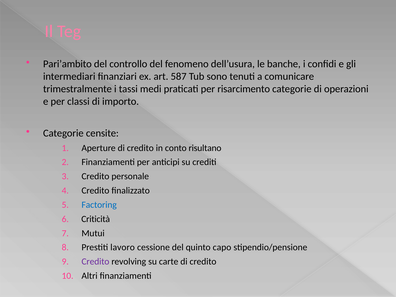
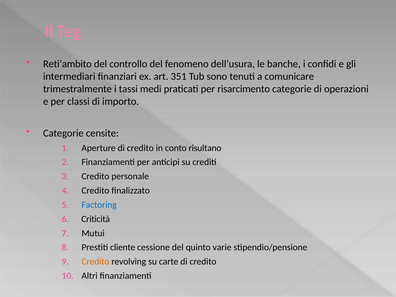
Pari’ambito: Pari’ambito -> Reti’ambito
587: 587 -> 351
lavoro: lavoro -> cliente
capo: capo -> varie
Credito at (95, 262) colour: purple -> orange
